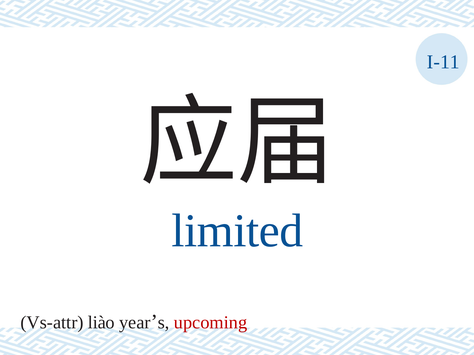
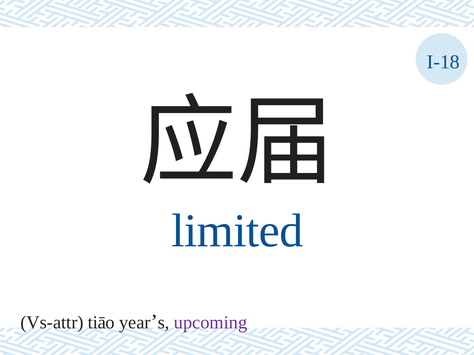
I-11: I-11 -> I-18
liào: liào -> tiāo
upcoming colour: red -> purple
